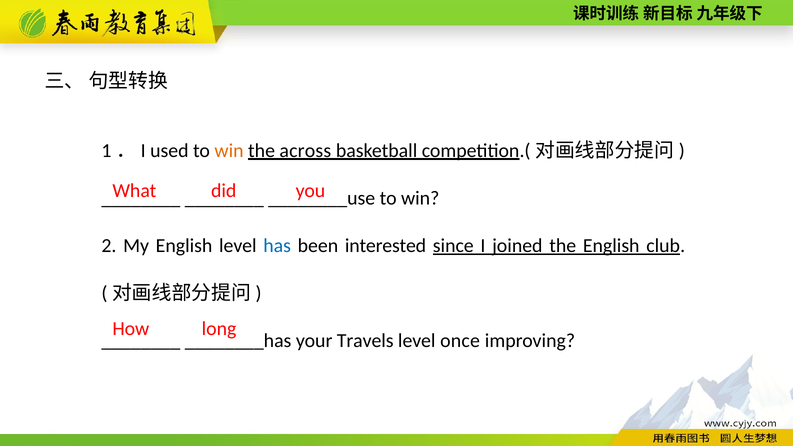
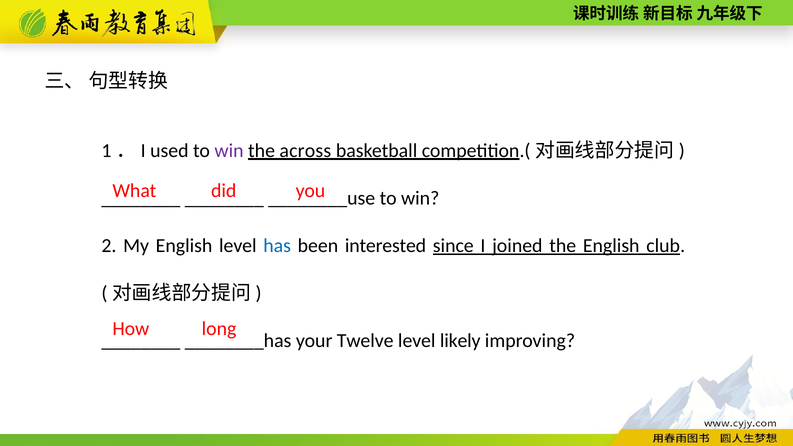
win at (229, 151) colour: orange -> purple
Travels: Travels -> Twelve
once: once -> likely
